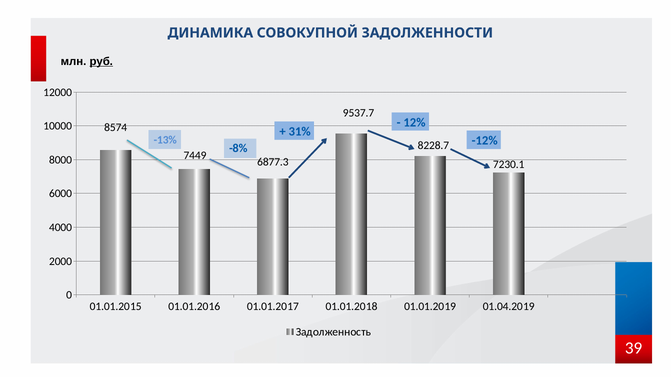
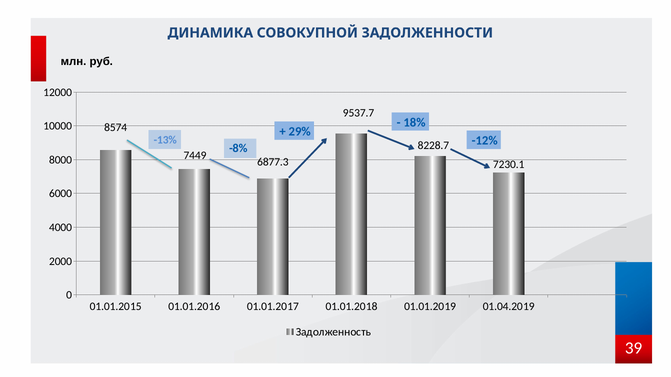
руб underline: present -> none
12%: 12% -> 18%
31%: 31% -> 29%
